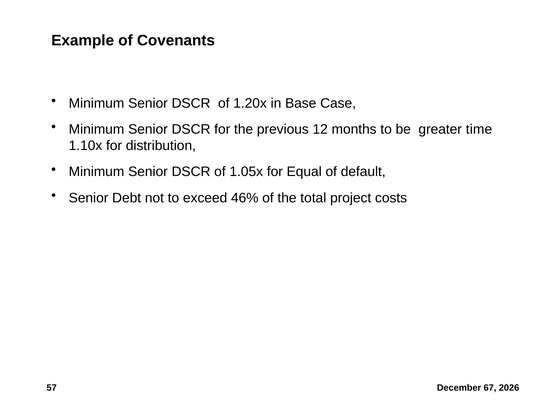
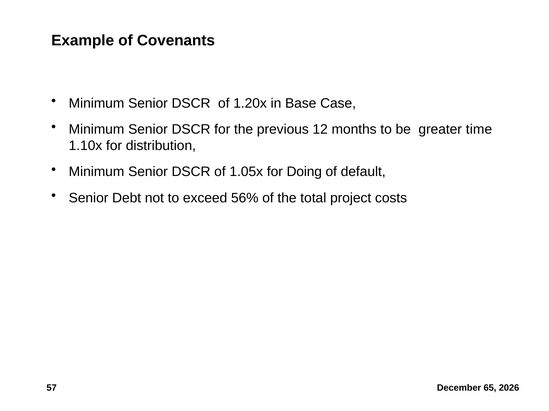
Equal: Equal -> Doing
46%: 46% -> 56%
67: 67 -> 65
